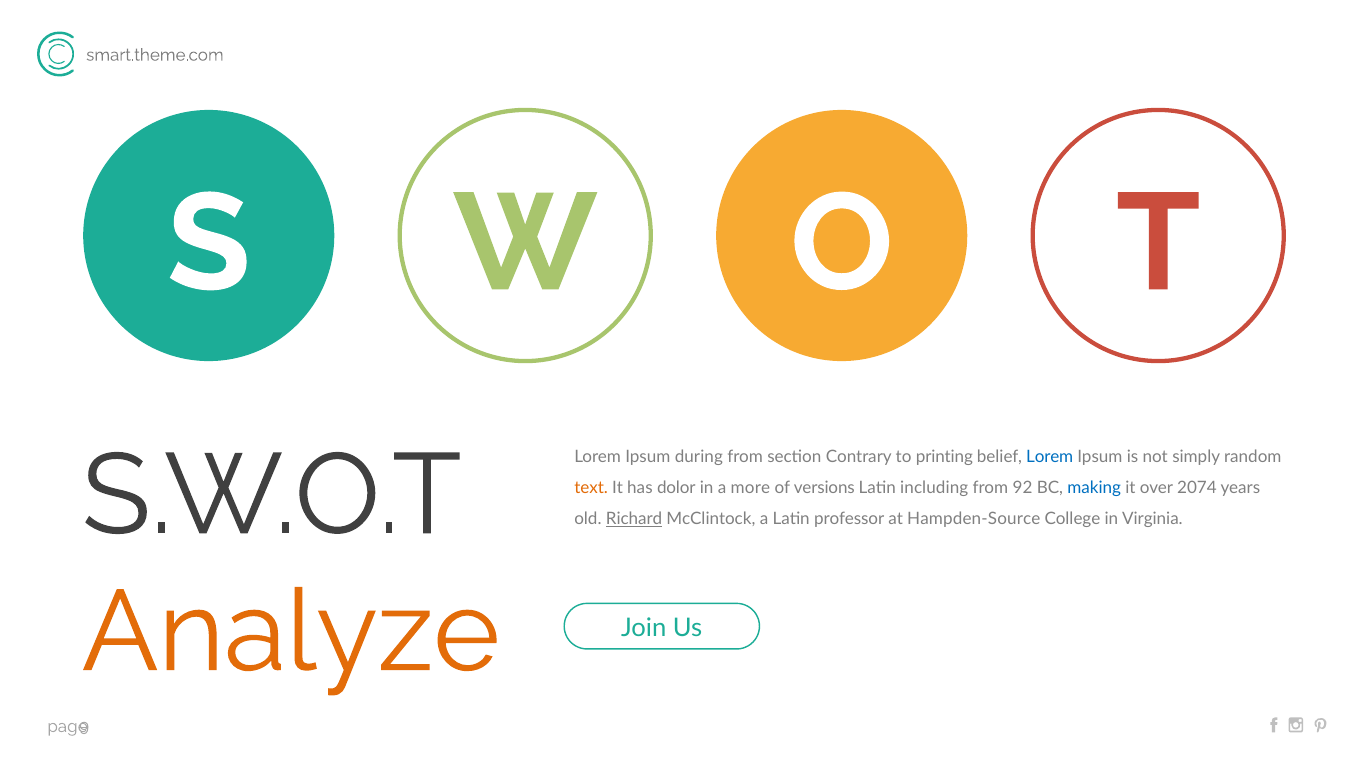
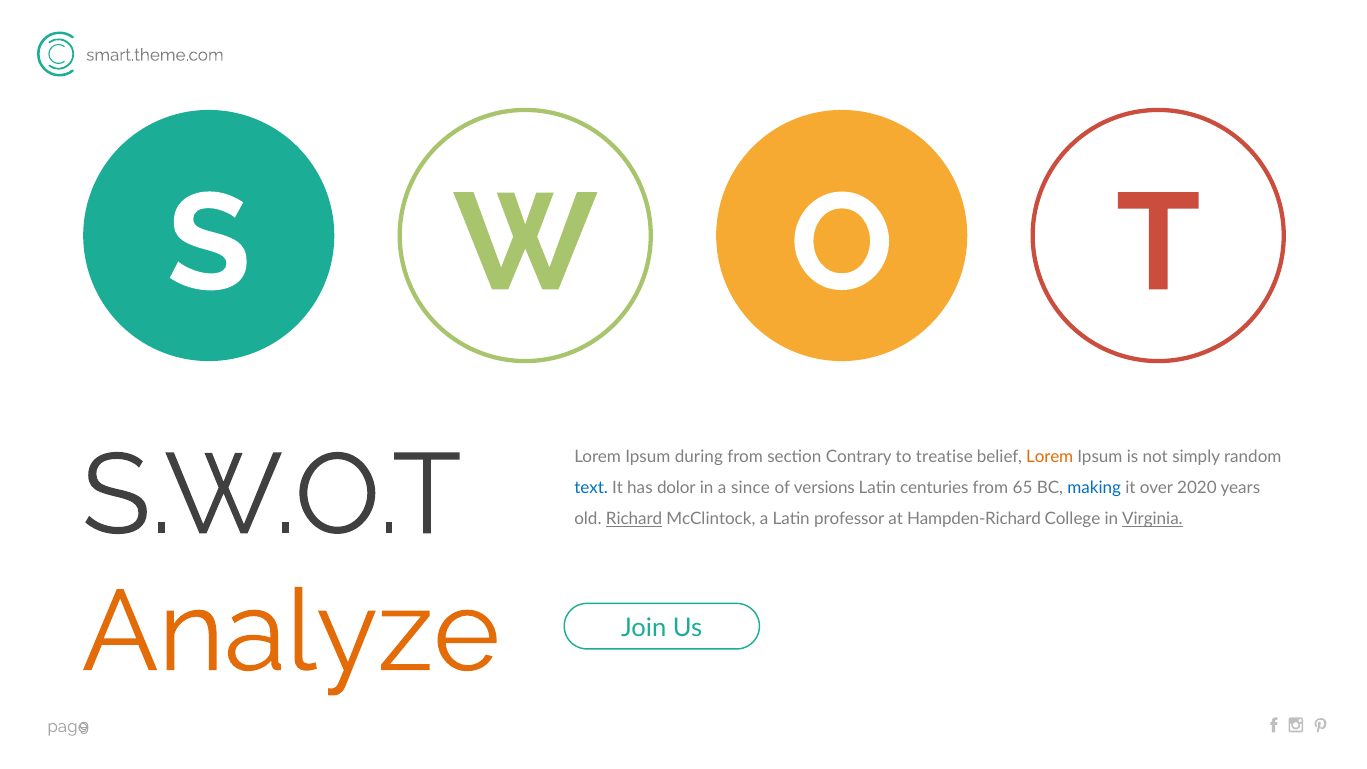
printing: printing -> treatise
Lorem at (1050, 457) colour: blue -> orange
text colour: orange -> blue
more: more -> since
including: including -> centuries
92: 92 -> 65
2074: 2074 -> 2020
Hampden-Source: Hampden-Source -> Hampden-Richard
Virginia underline: none -> present
